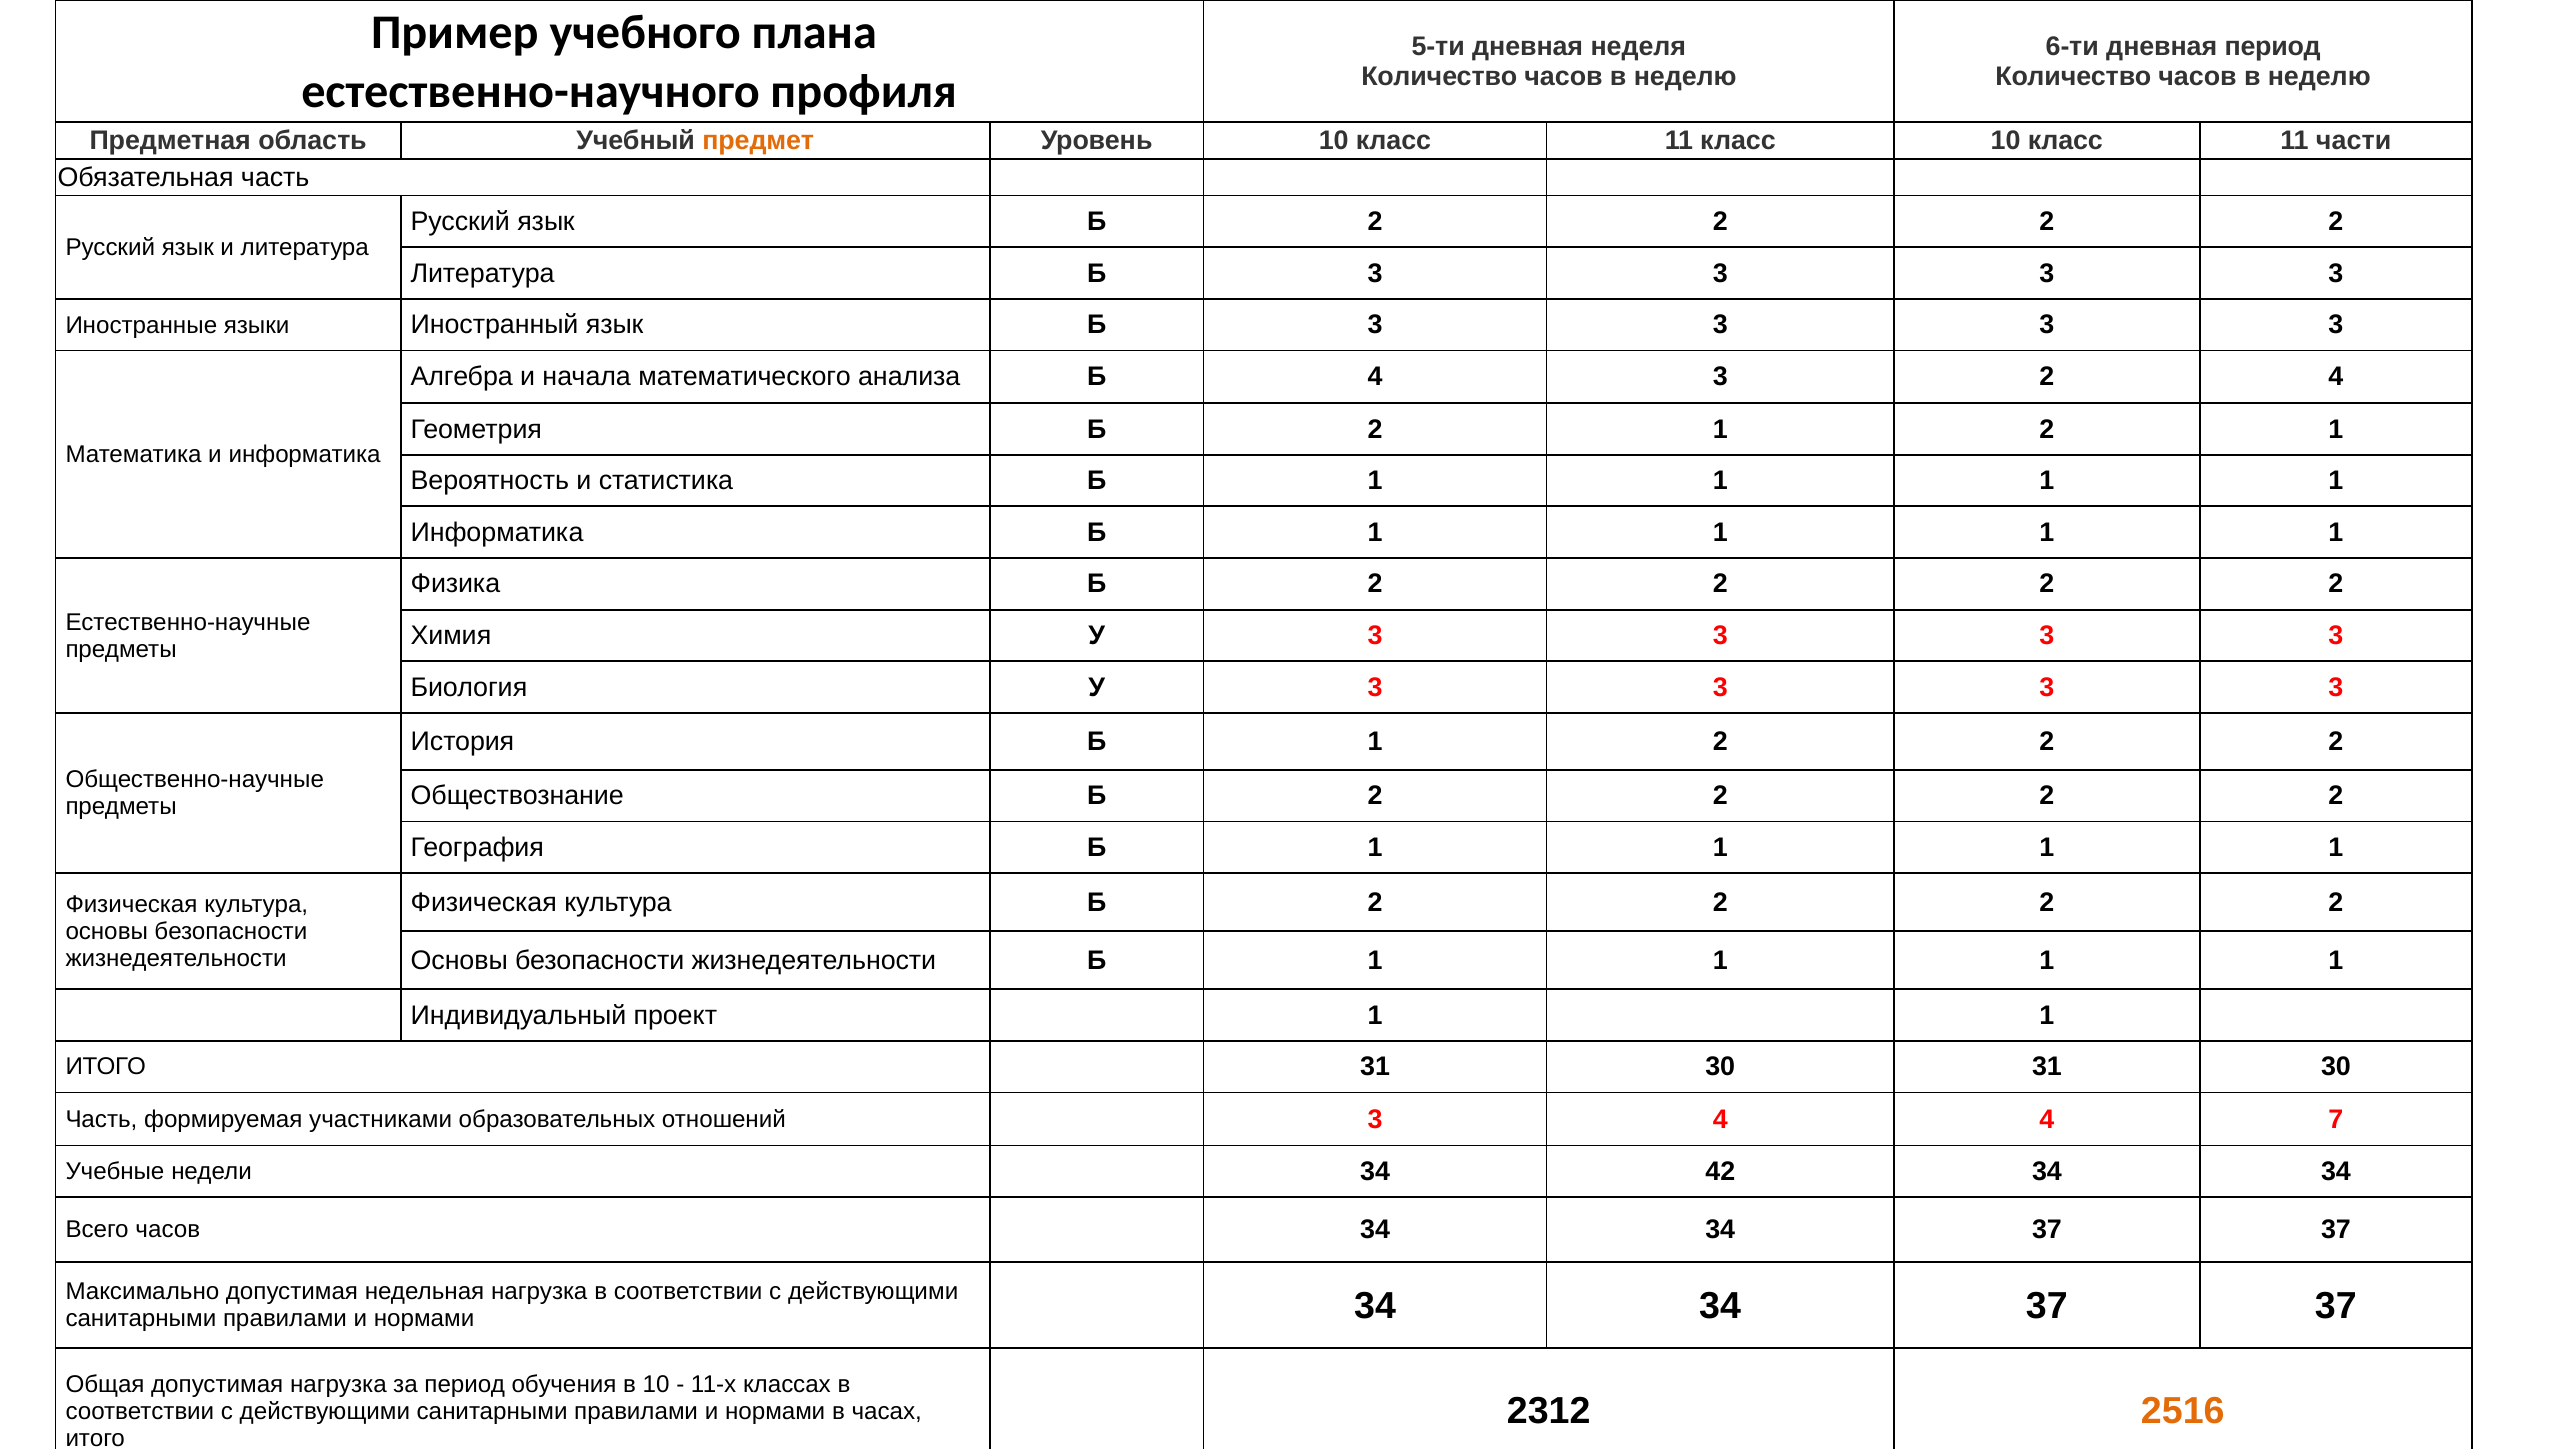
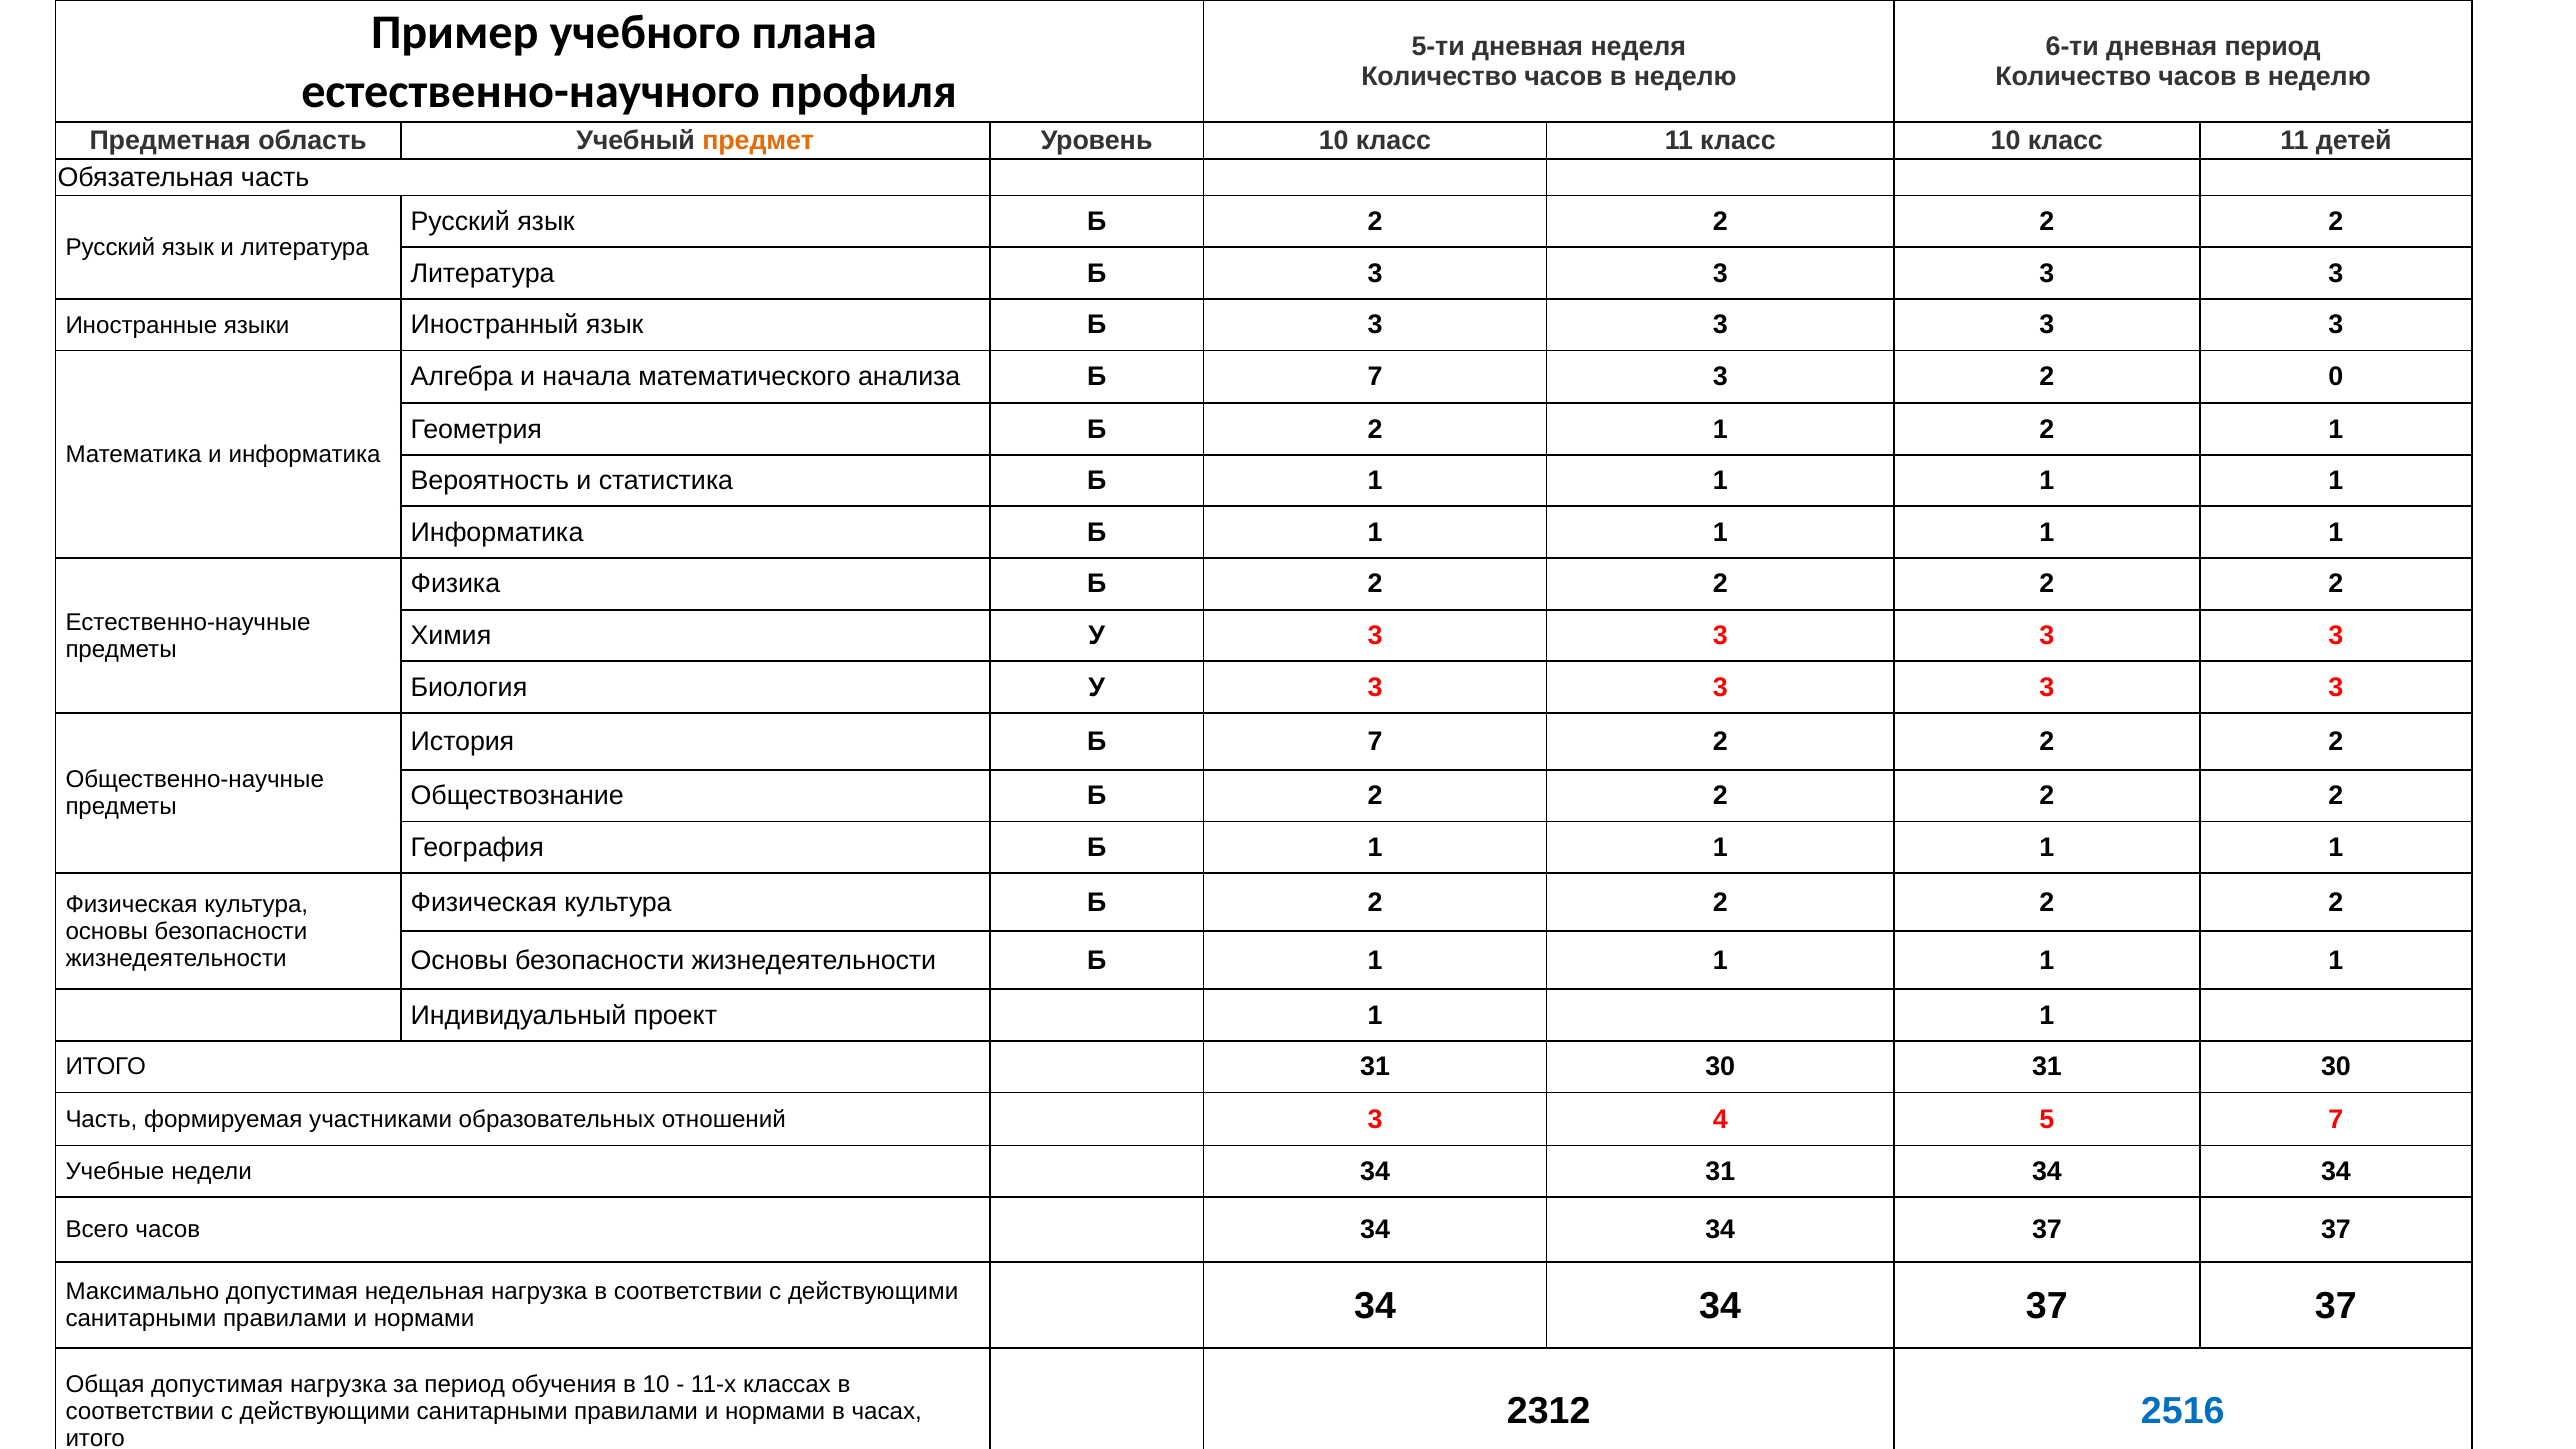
части: части -> детей
анализа Б 4: 4 -> 7
2 4: 4 -> 0
История Б 1: 1 -> 7
4 4: 4 -> 5
34 42: 42 -> 31
2516 colour: orange -> blue
